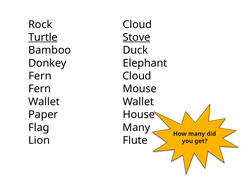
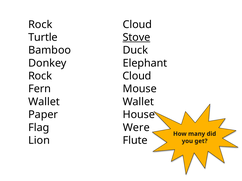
Turtle underline: present -> none
Fern at (40, 76): Fern -> Rock
Many at (136, 128): Many -> Were
